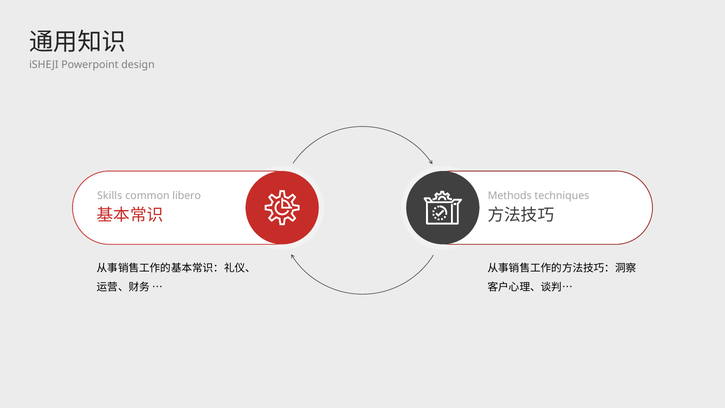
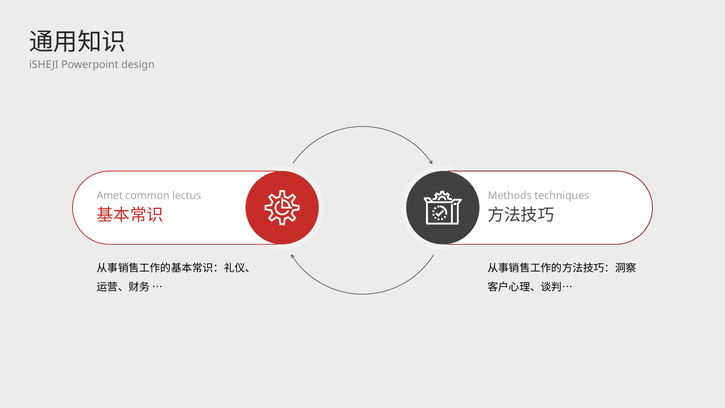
Skills: Skills -> Amet
libero: libero -> lectus
